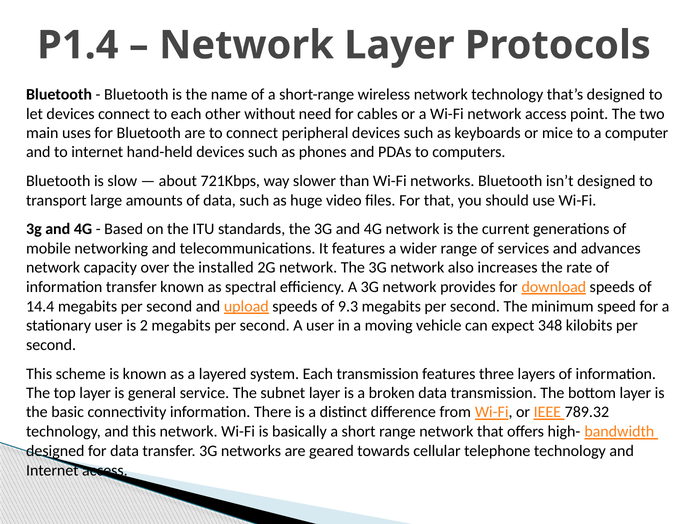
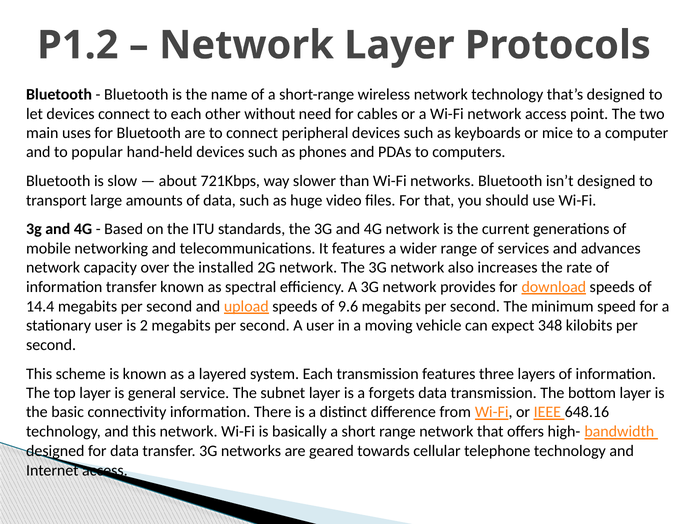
P1.4: P1.4 -> P1.2
to internet: internet -> popular
9.3: 9.3 -> 9.6
broken: broken -> forgets
789.32: 789.32 -> 648.16
